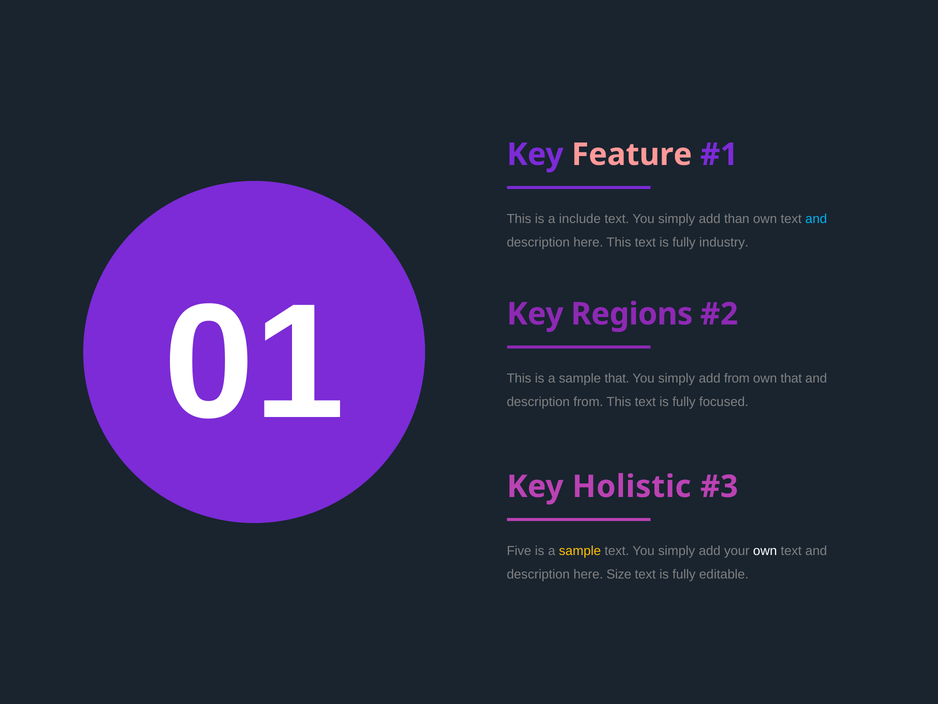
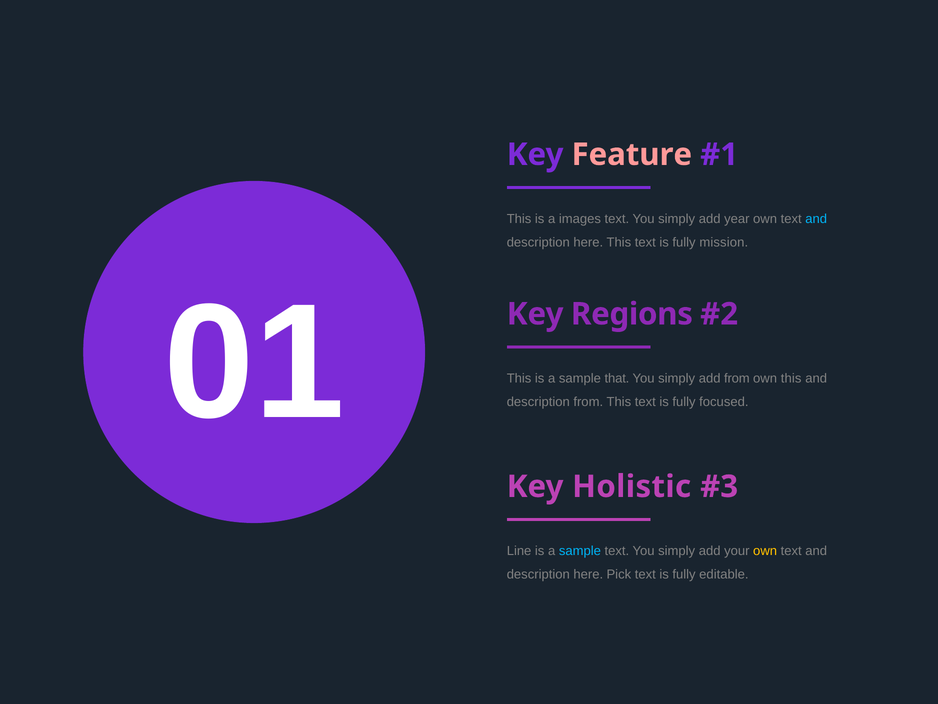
include: include -> images
than: than -> year
industry: industry -> mission
own that: that -> this
Five: Five -> Line
sample at (580, 551) colour: yellow -> light blue
own at (765, 551) colour: white -> yellow
Size: Size -> Pick
